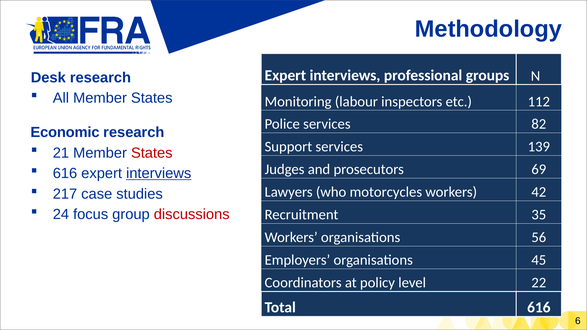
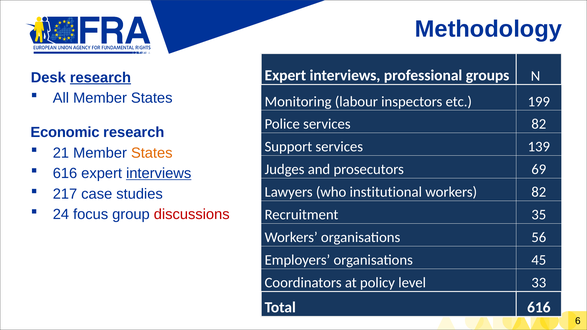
research at (100, 78) underline: none -> present
112: 112 -> 199
States at (152, 153) colour: red -> orange
motorcycles: motorcycles -> institutional
workers 42: 42 -> 82
22: 22 -> 33
